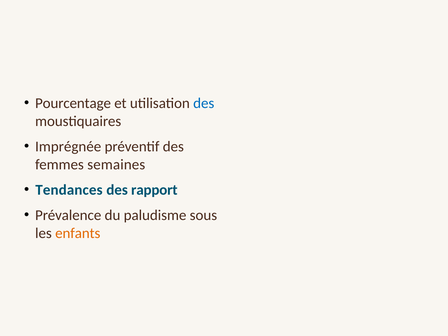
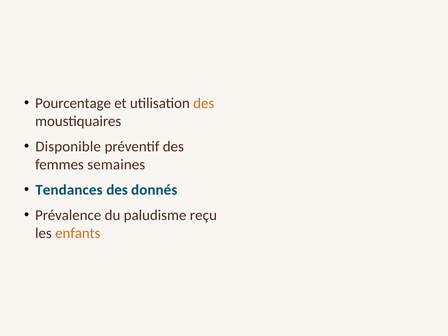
des at (204, 103) colour: blue -> orange
Imprégnée: Imprégnée -> Disponible
rapport: rapport -> donnés
sous: sous -> reçu
